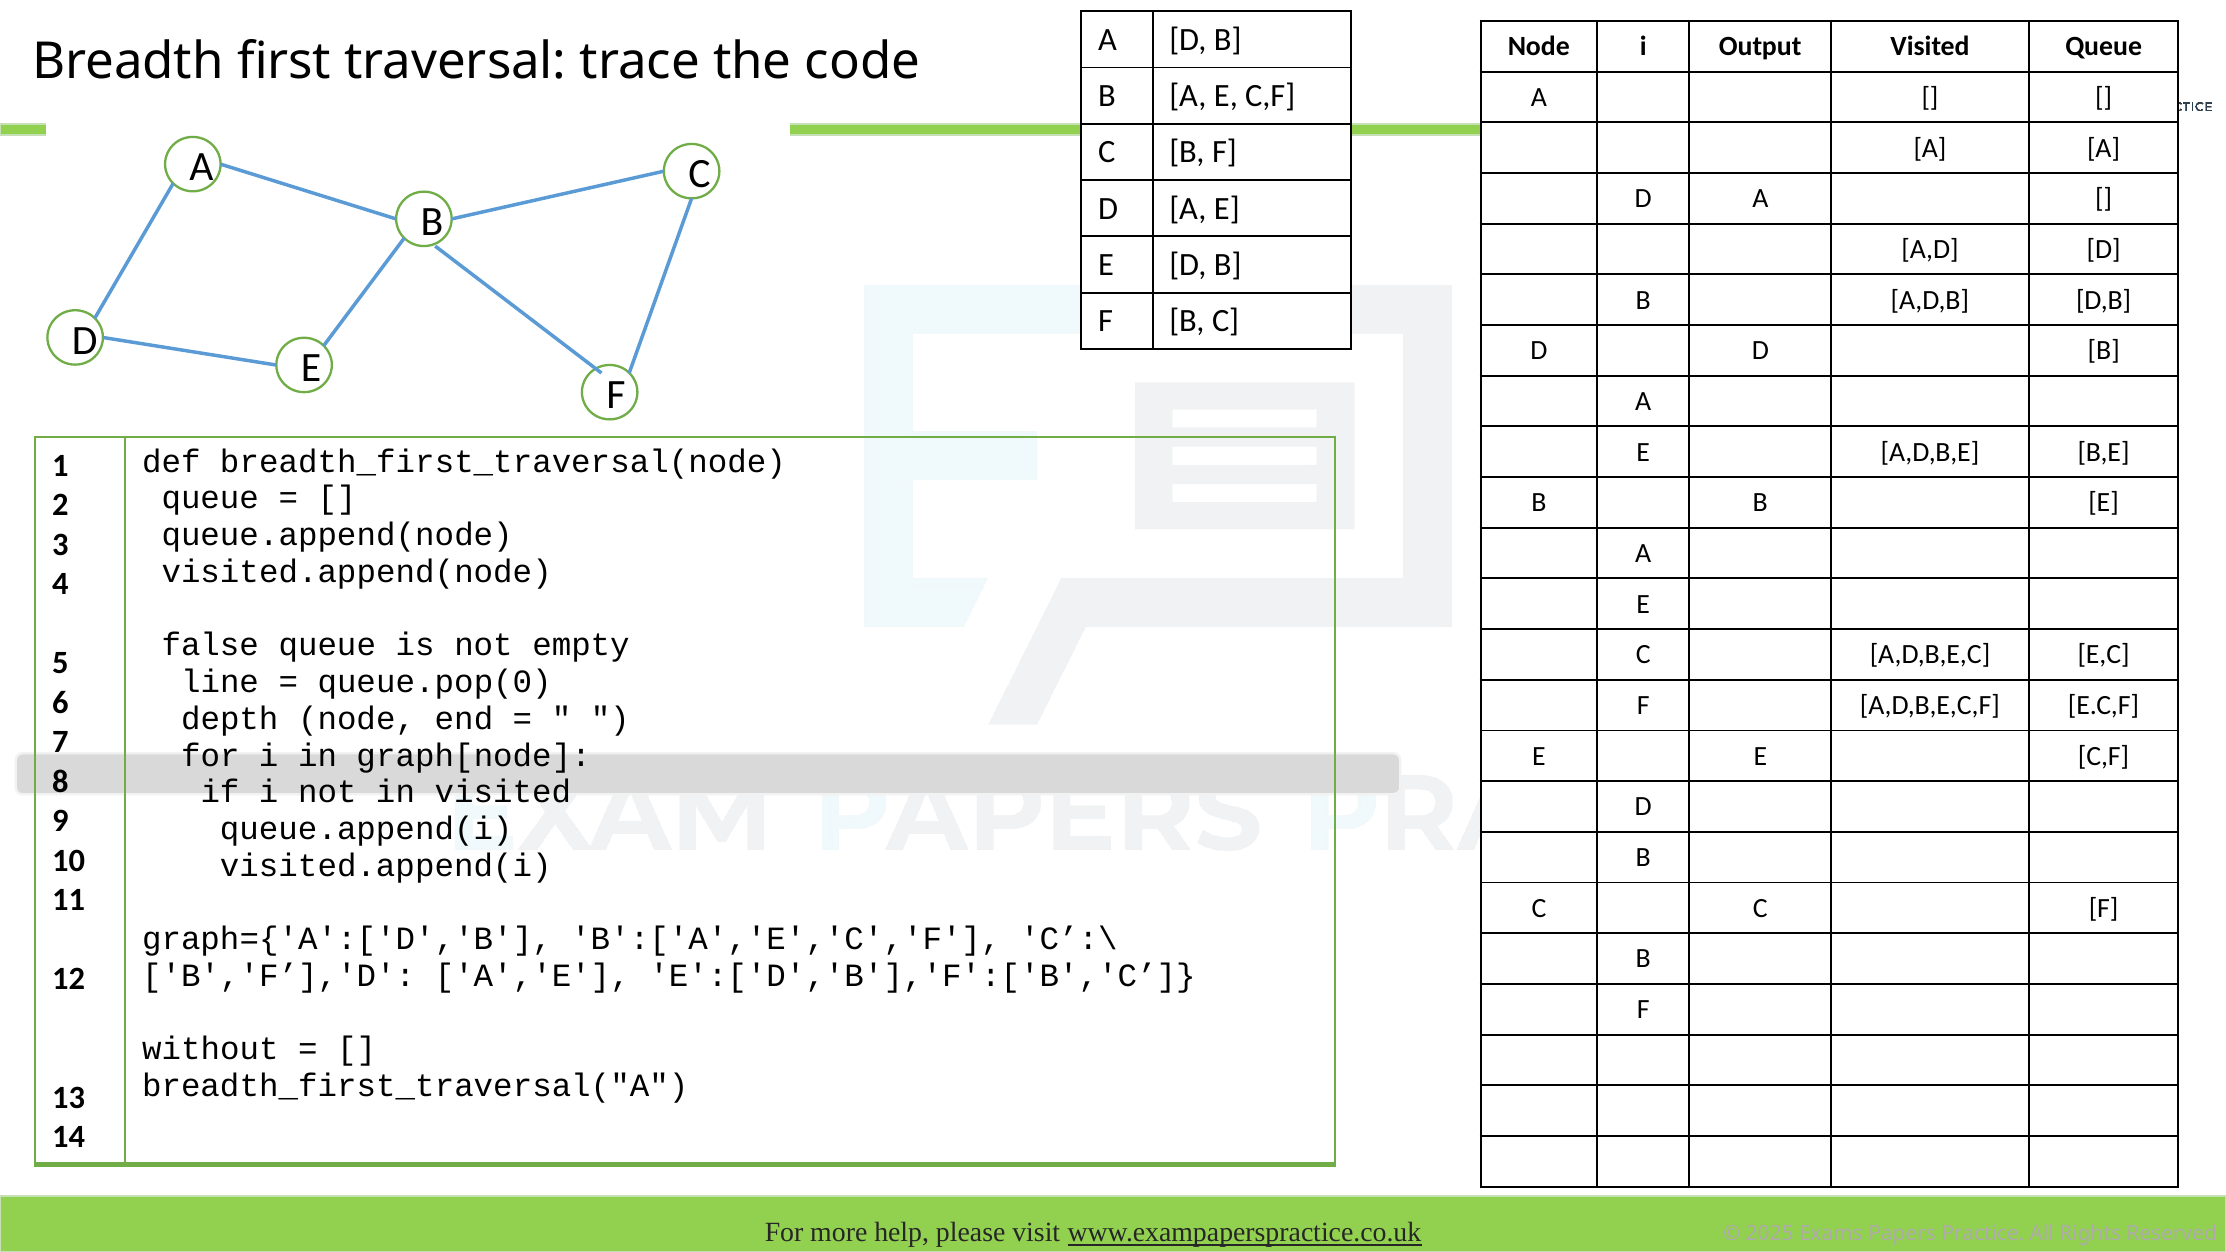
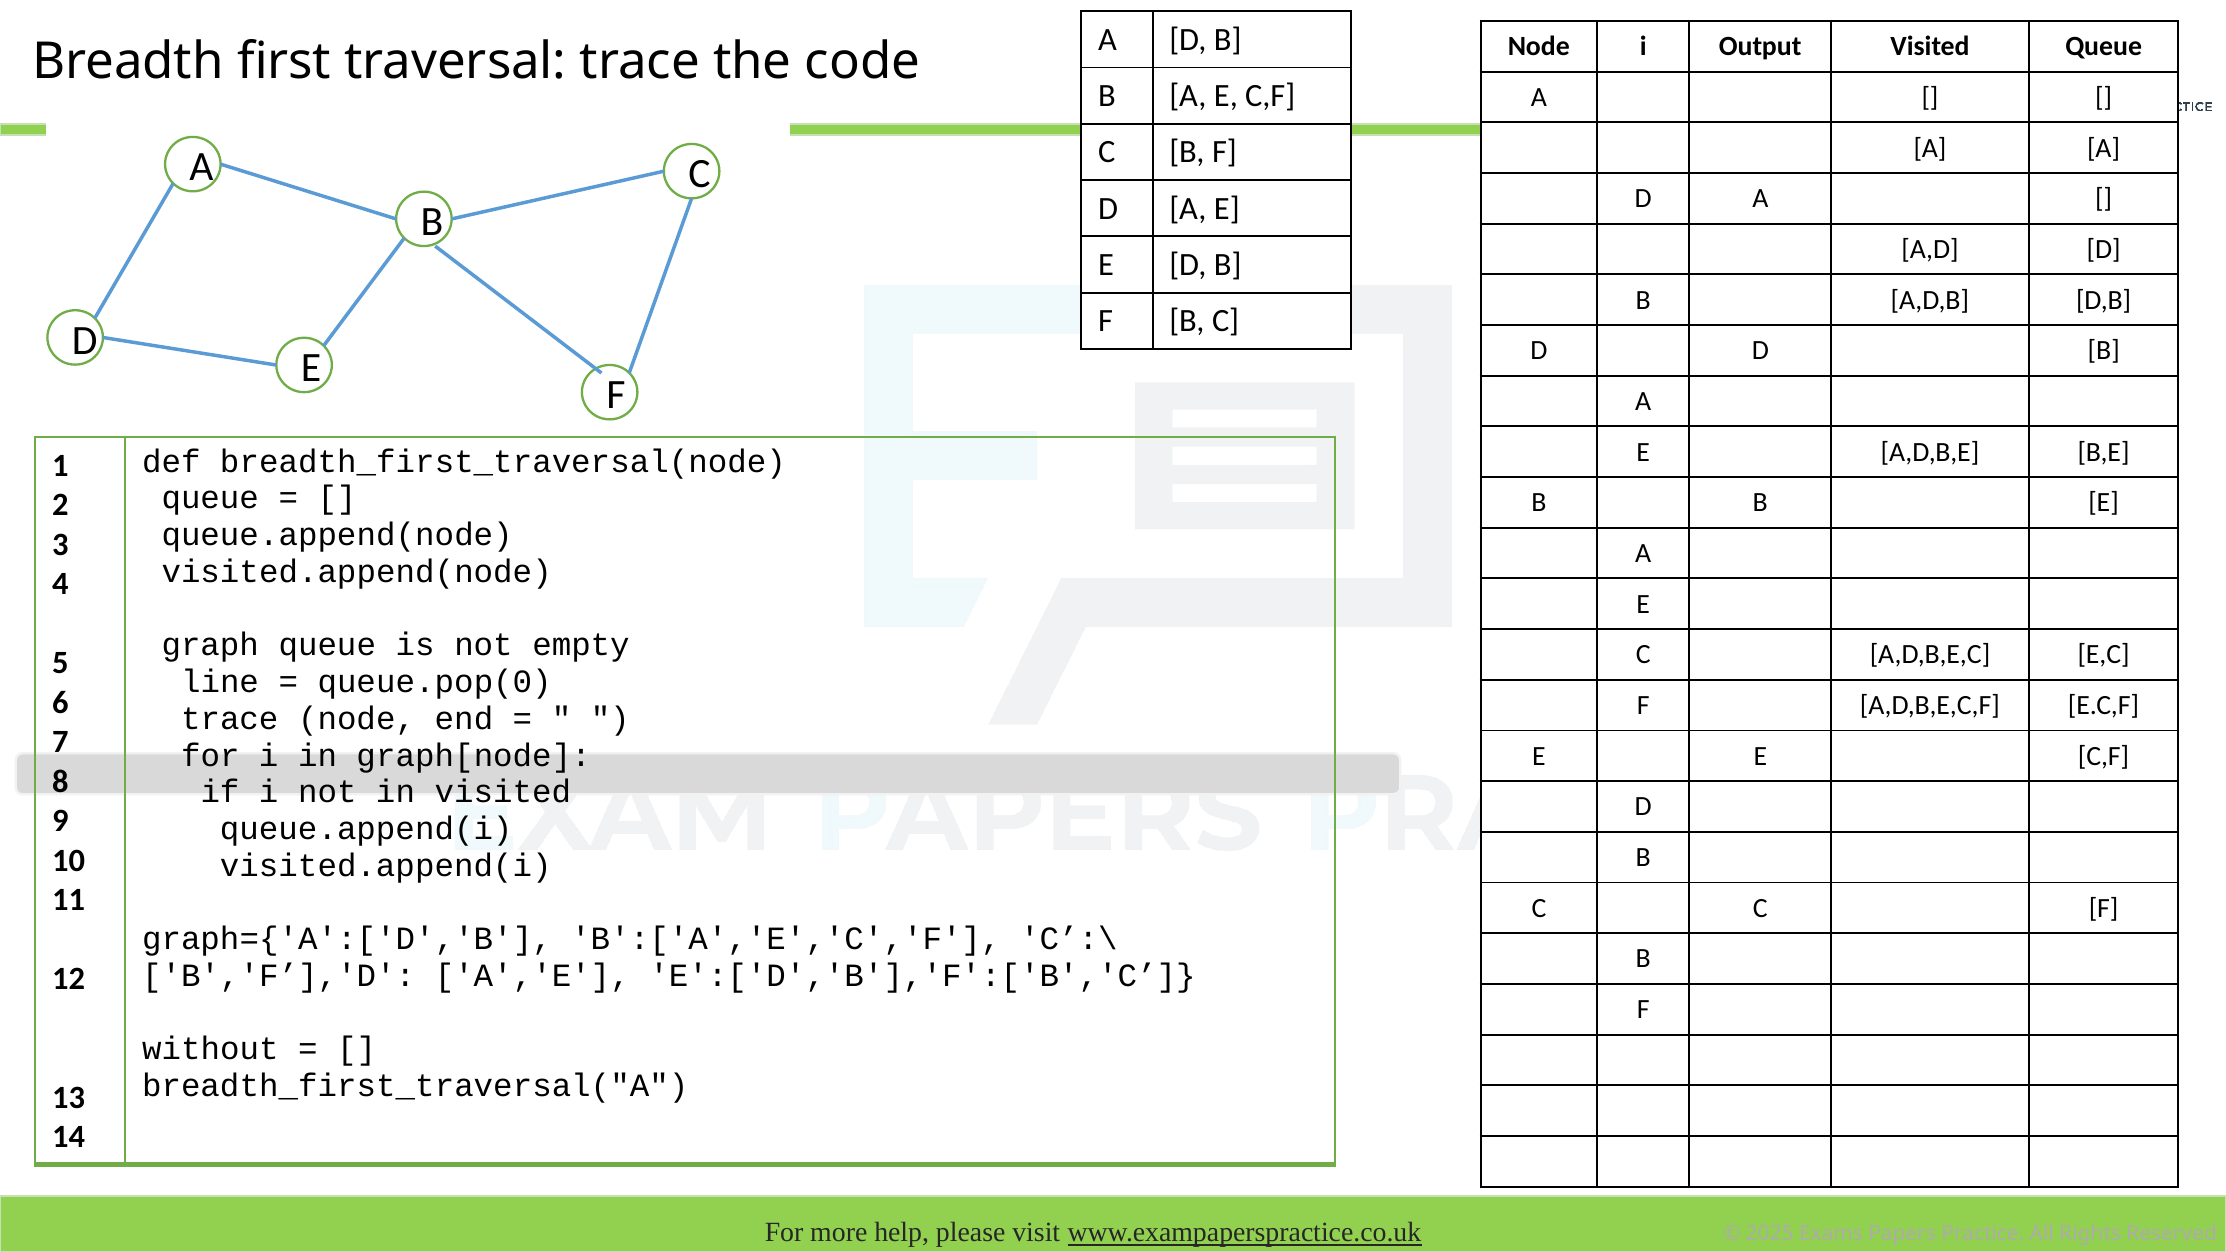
false: false -> graph
depth at (230, 719): depth -> trace
